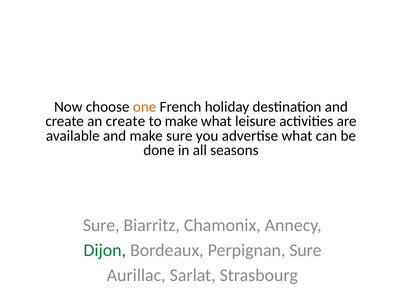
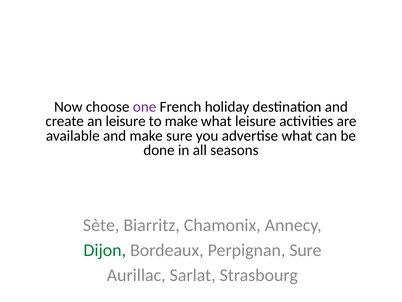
one colour: orange -> purple
an create: create -> leisure
Sure at (101, 225): Sure -> Sète
